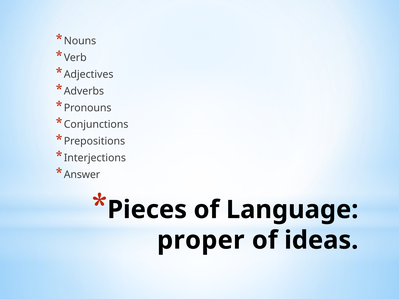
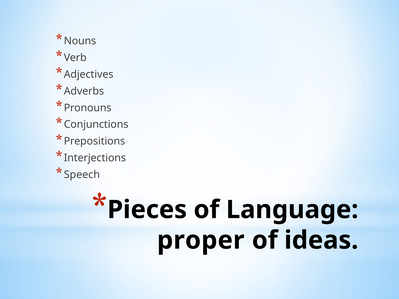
Answer: Answer -> Speech
